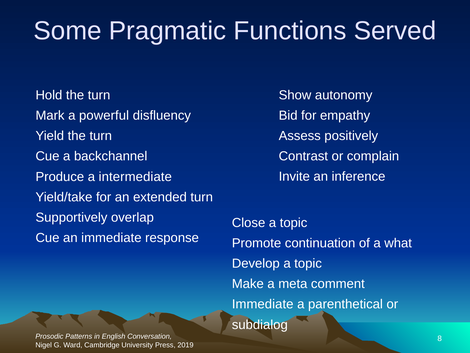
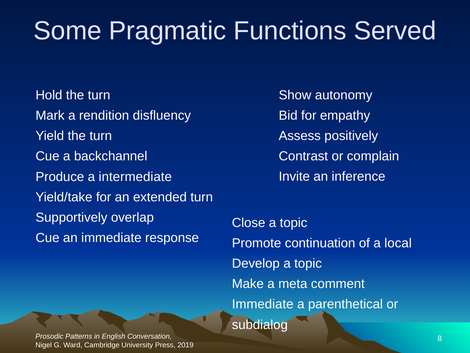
powerful: powerful -> rendition
what: what -> local
